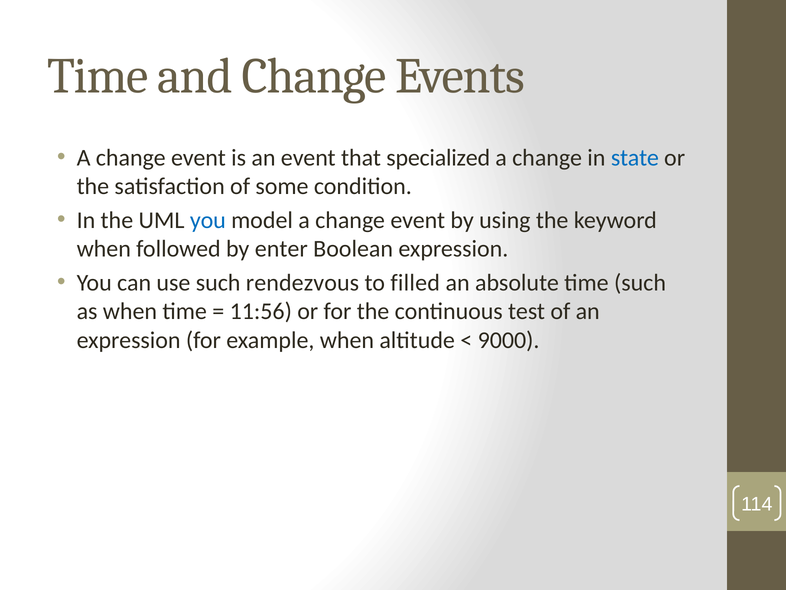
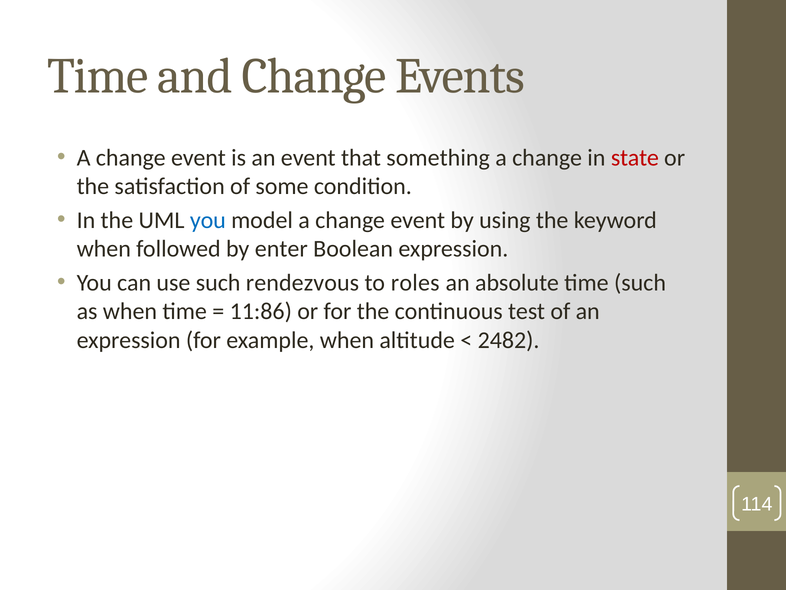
specialized: specialized -> something
state colour: blue -> red
filled: filled -> roles
11:56: 11:56 -> 11:86
9000: 9000 -> 2482
